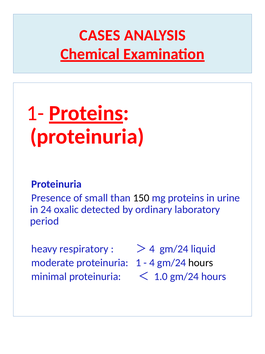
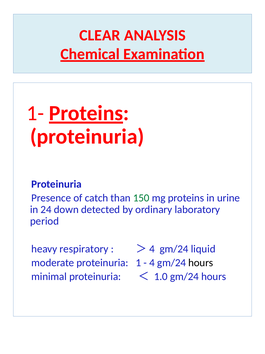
CASES: CASES -> CLEAR
small: small -> catch
150 colour: black -> green
oxalic: oxalic -> down
